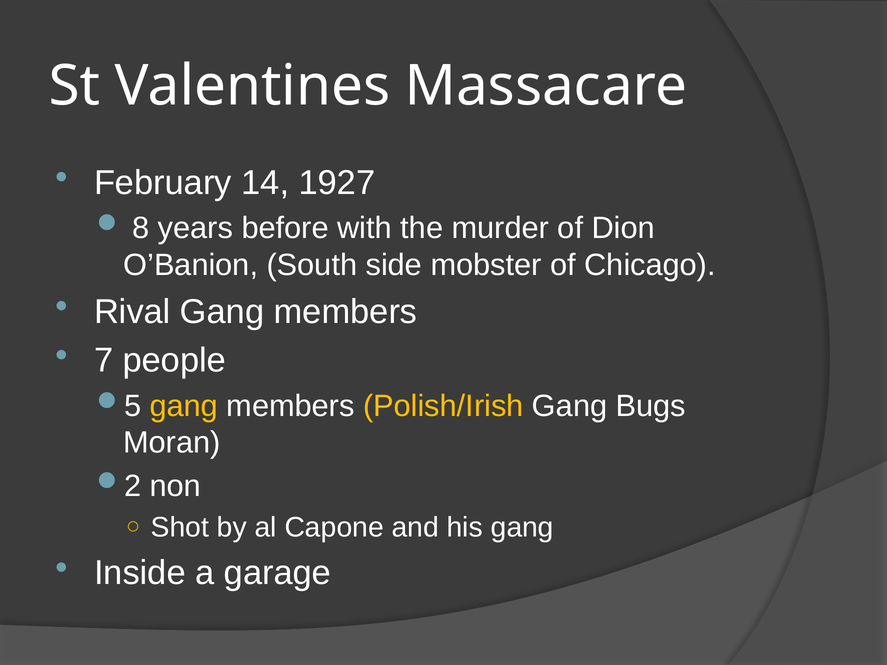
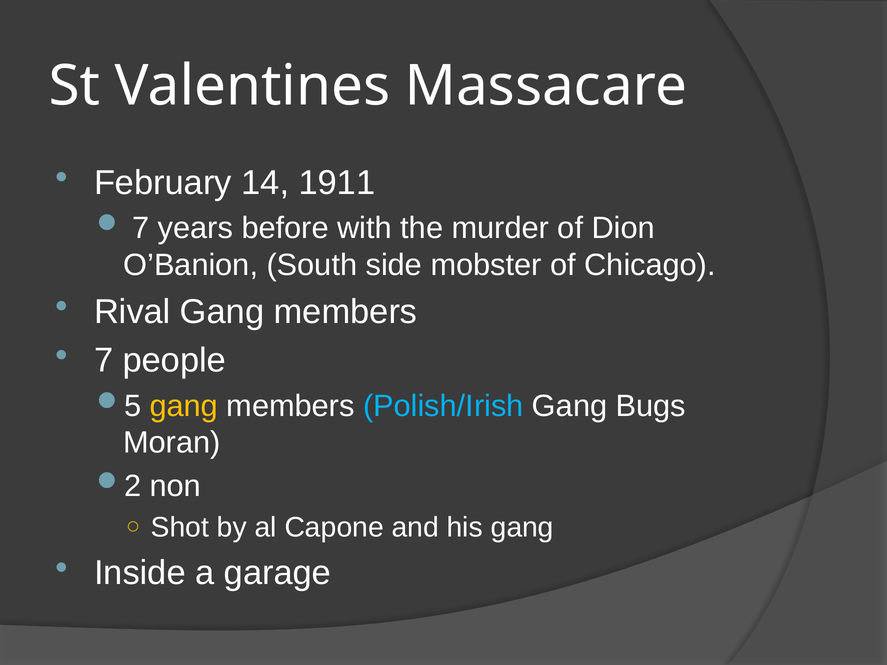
1927: 1927 -> 1911
8 at (141, 228): 8 -> 7
Polish/Irish colour: yellow -> light blue
